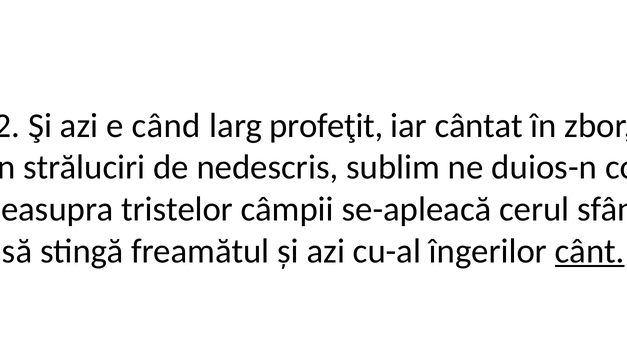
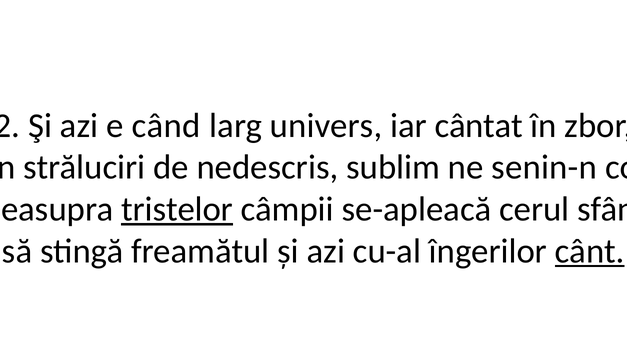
profeţit: profeţit -> univers
duios-n: duios-n -> senin-n
tristelor underline: none -> present
